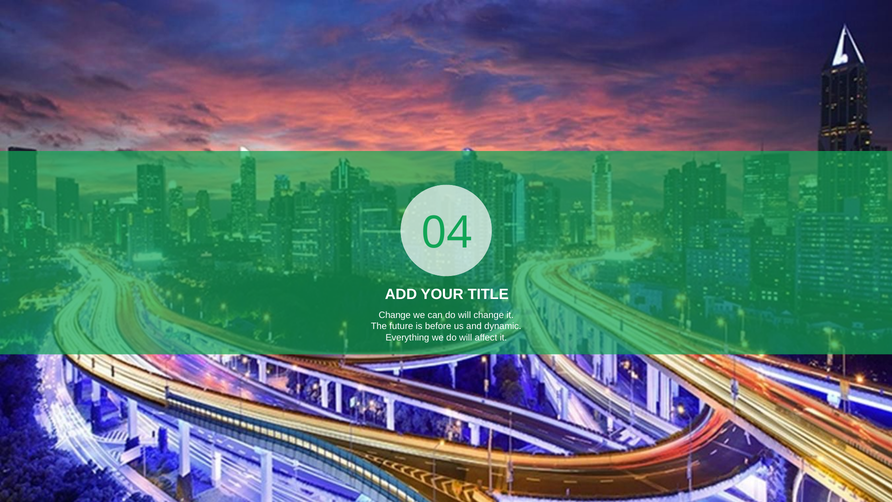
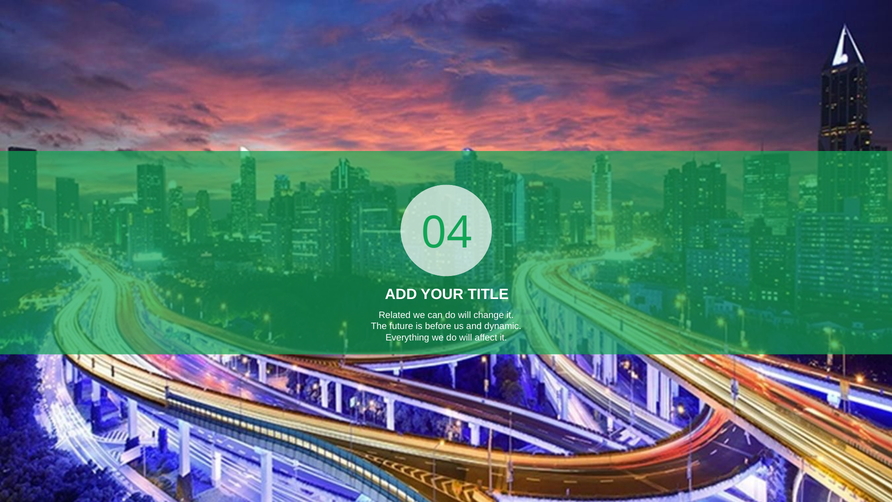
Change at (395, 315): Change -> Related
